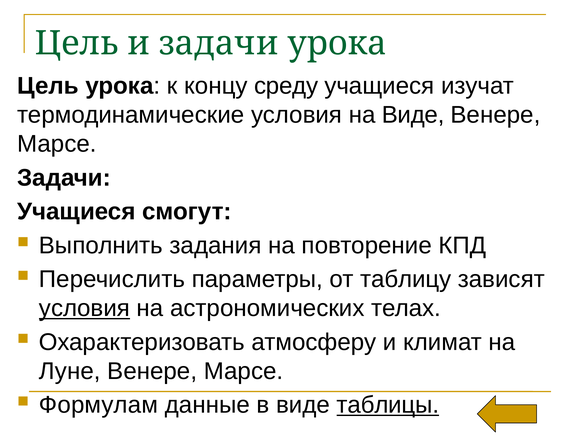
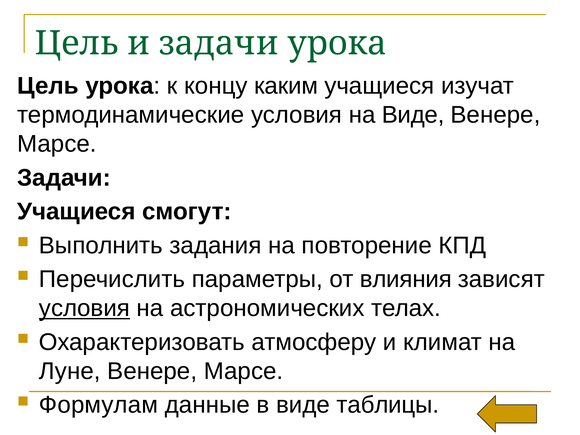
среду: среду -> каким
таблицу: таблицу -> влияния
таблицы underline: present -> none
